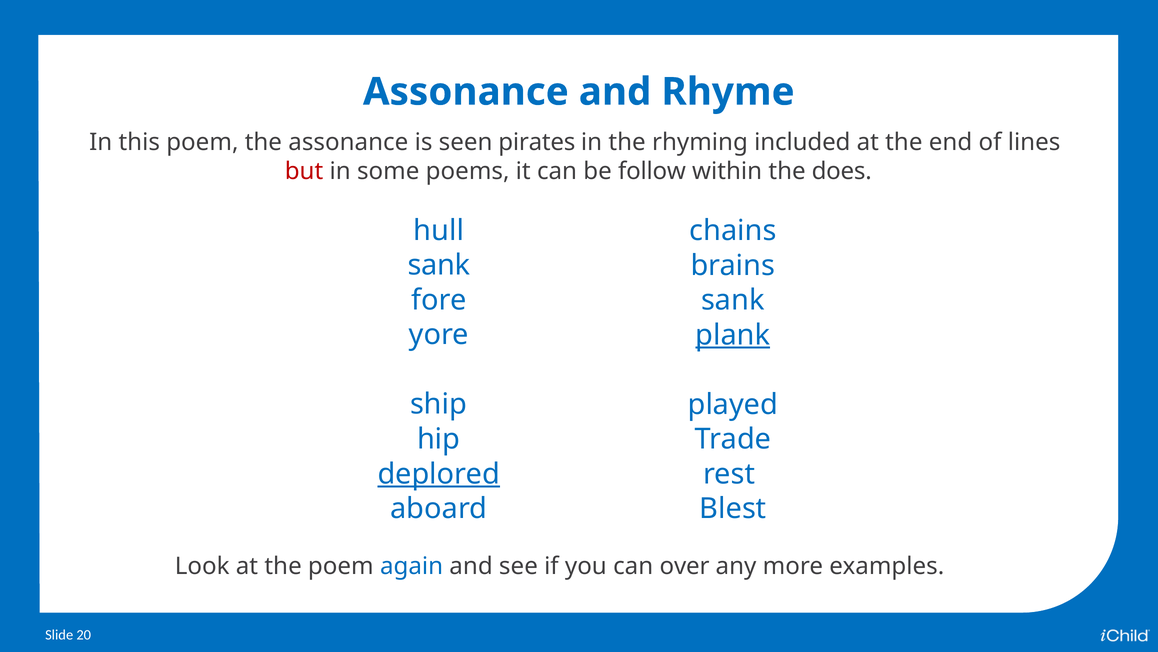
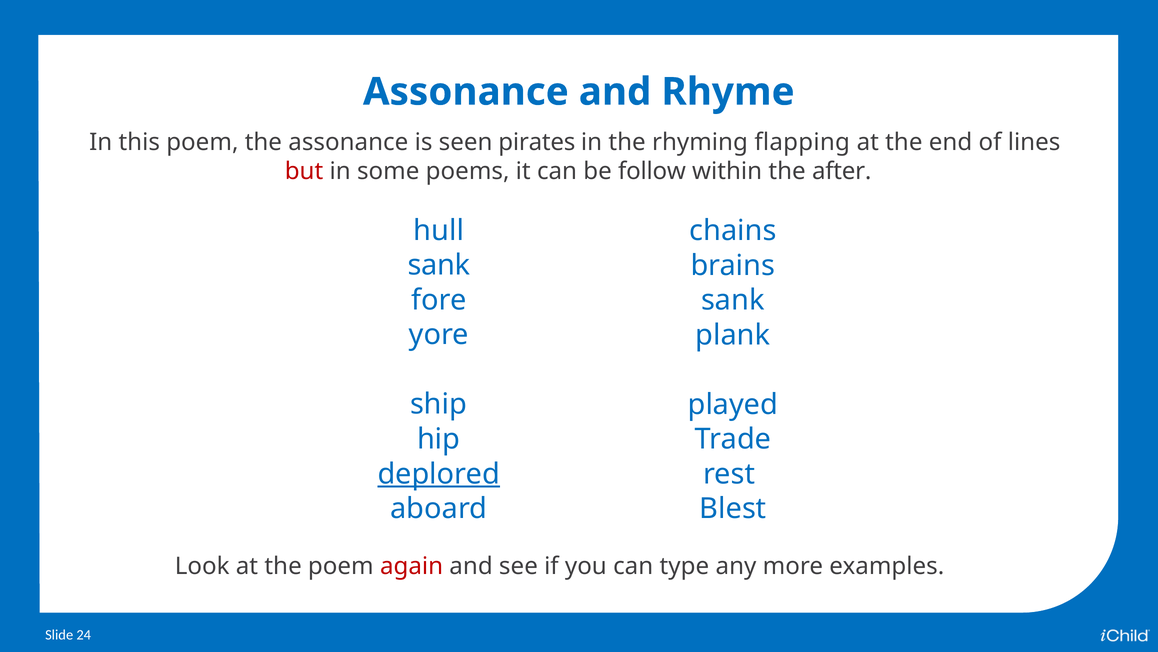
included: included -> flapping
does: does -> after
plank underline: present -> none
again colour: blue -> red
over: over -> type
20: 20 -> 24
